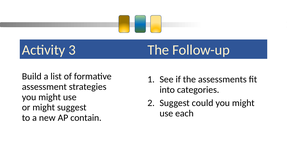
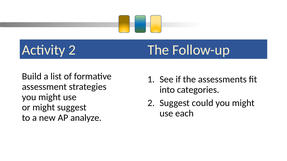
Activity 3: 3 -> 2
contain: contain -> analyze
